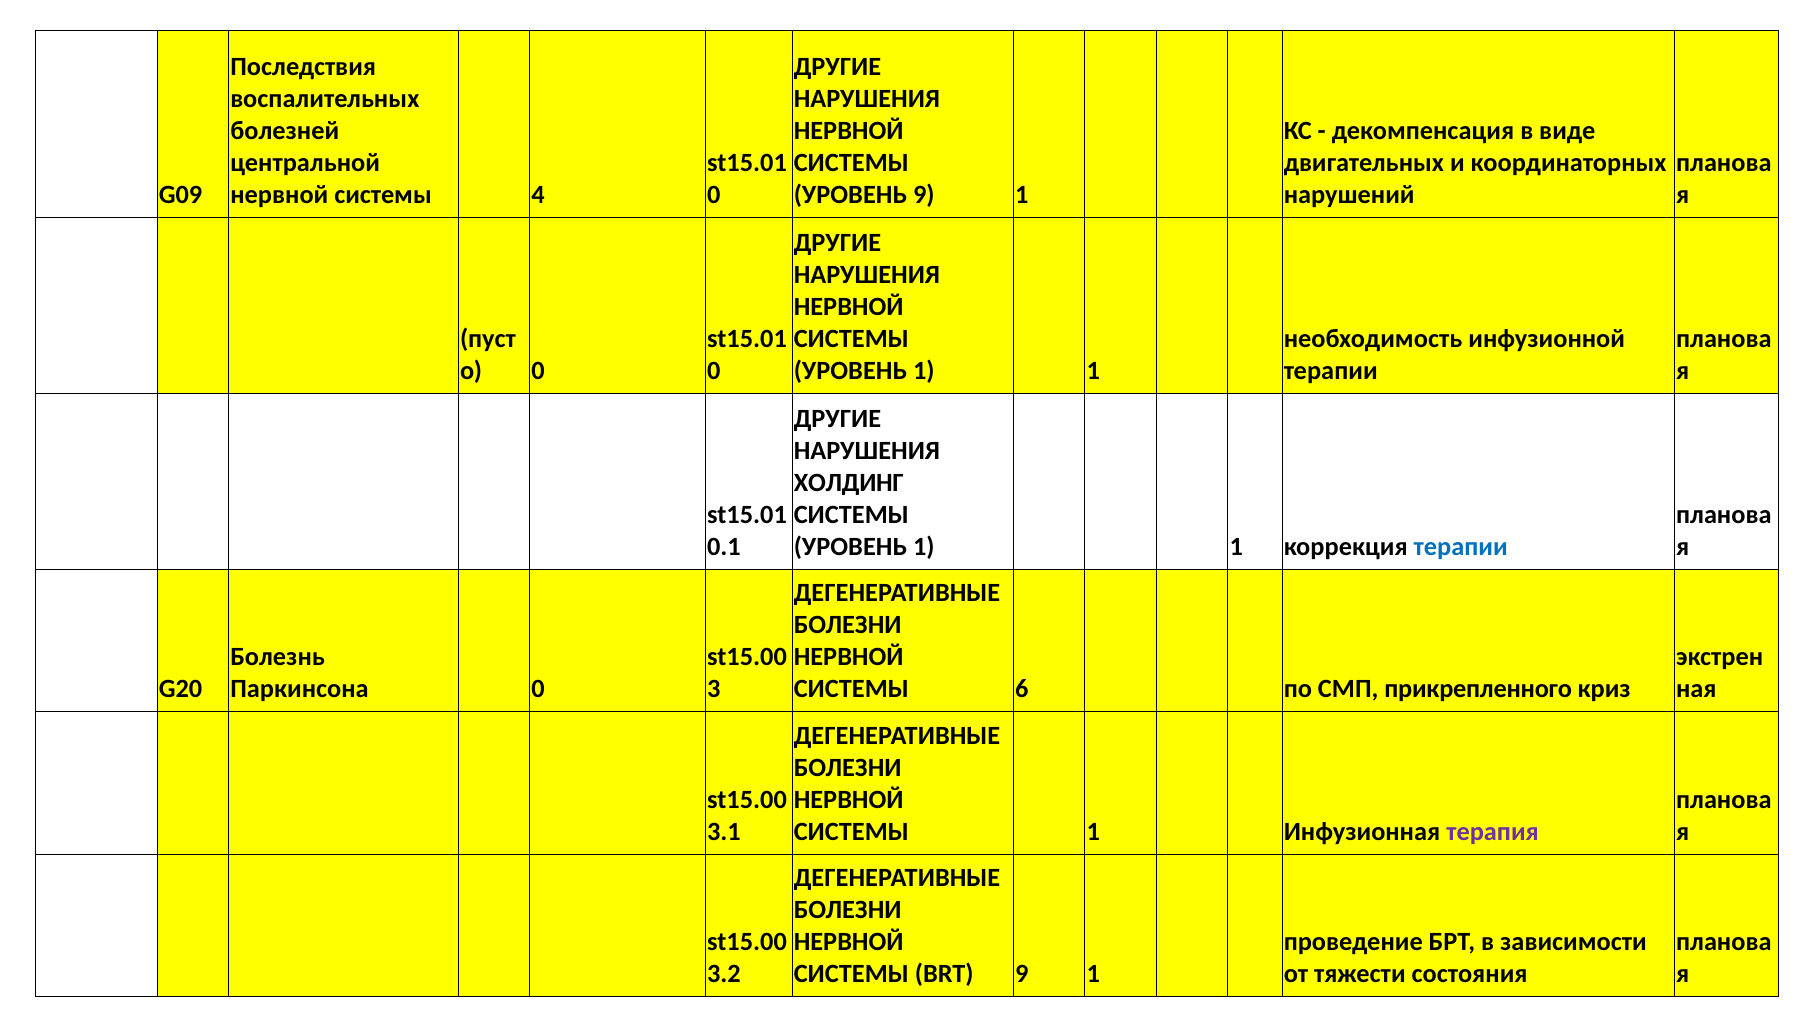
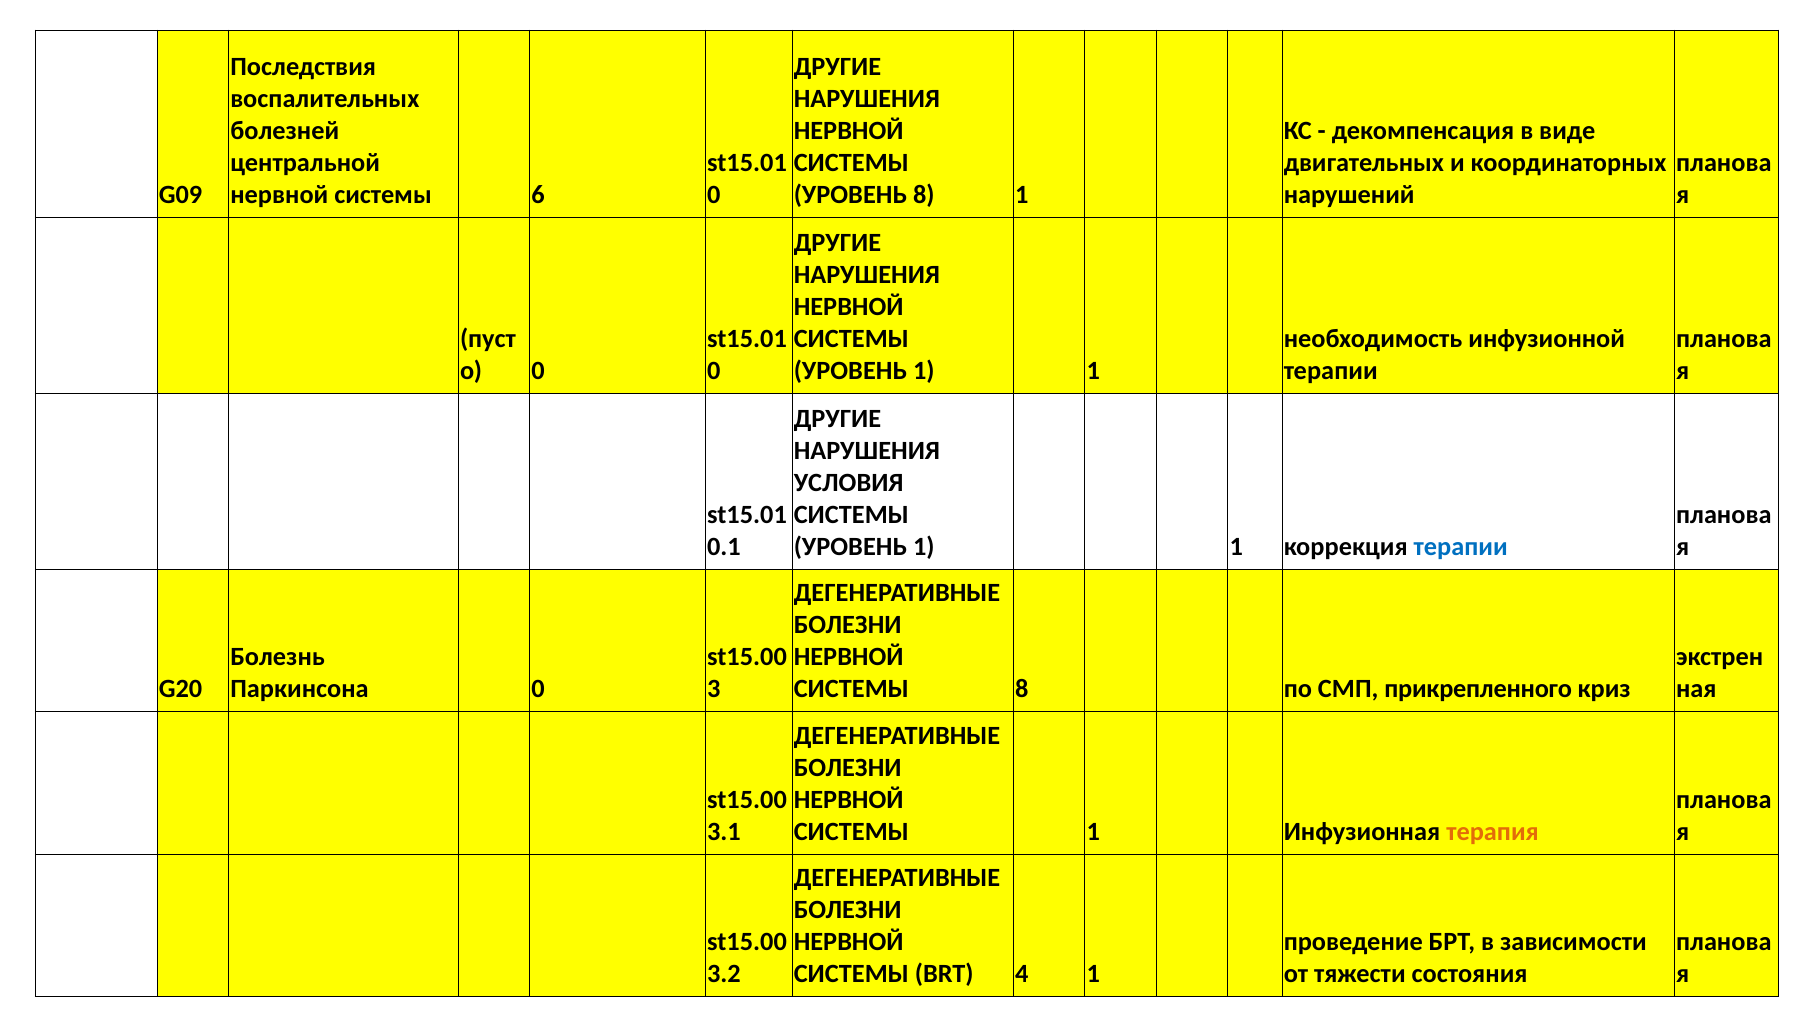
4: 4 -> 6
УРОВЕНЬ 9: 9 -> 8
ХОЛДИНГ: ХОЛДИНГ -> УСЛОВИЯ
СИСТЕМЫ 6: 6 -> 8
терапия colour: purple -> orange
BRT 9: 9 -> 4
